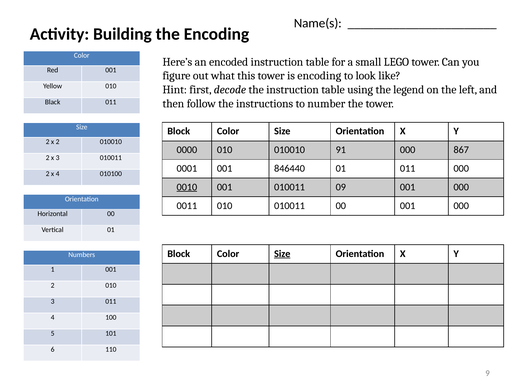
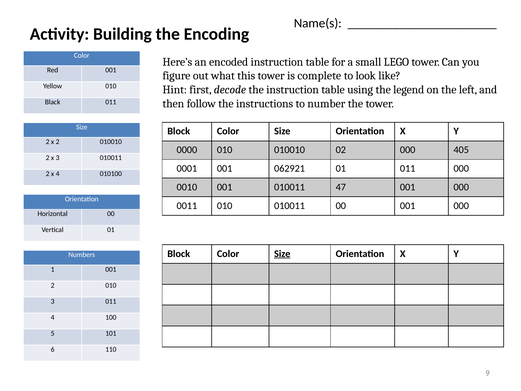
is encoding: encoding -> complete
91: 91 -> 02
867: 867 -> 405
846440: 846440 -> 062921
0010 underline: present -> none
09: 09 -> 47
